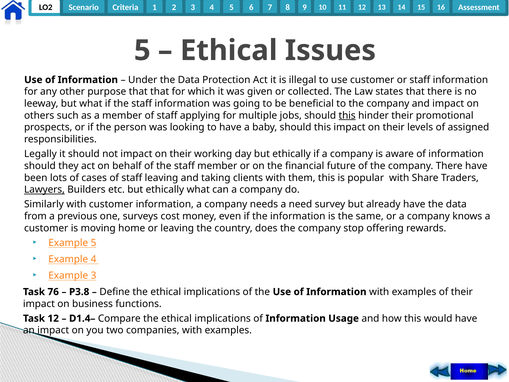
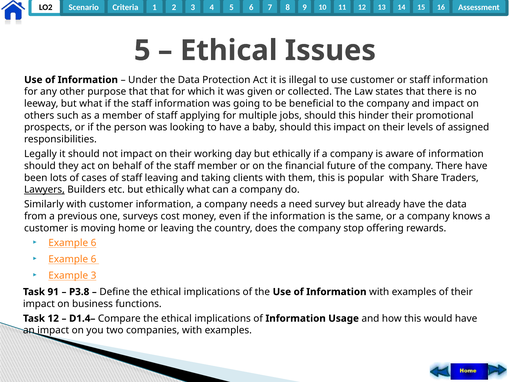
this at (347, 115) underline: present -> none
5 at (94, 243): 5 -> 6
4 at (94, 259): 4 -> 6
76: 76 -> 91
